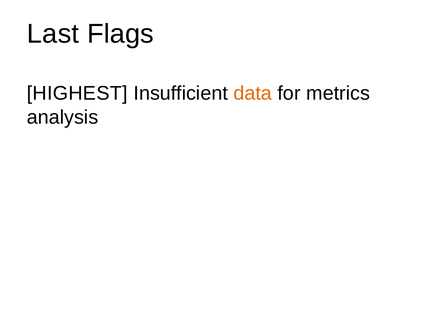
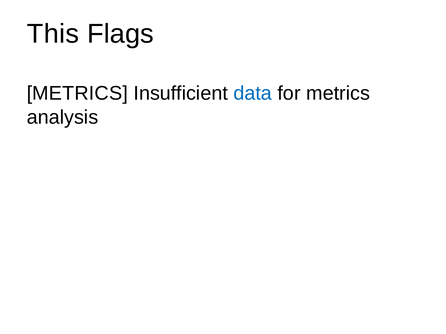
Last: Last -> This
HIGHEST at (77, 94): HIGHEST -> METRICS
data colour: orange -> blue
